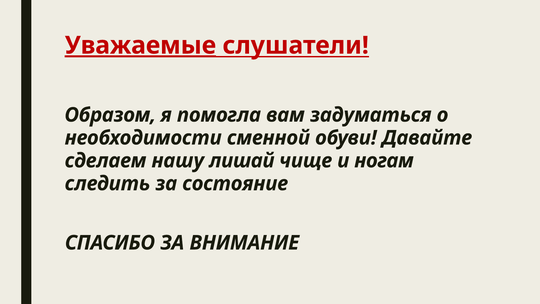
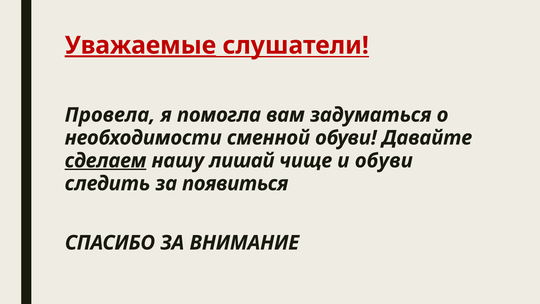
Образом: Образом -> Провела
сделаем underline: none -> present
и ногам: ногам -> обуви
состояние: состояние -> появиться
